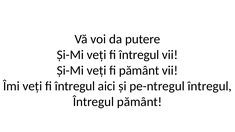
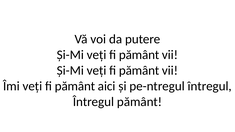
întregul at (139, 55): întregul -> pământ
Îmi veți fi întregul: întregul -> pământ
